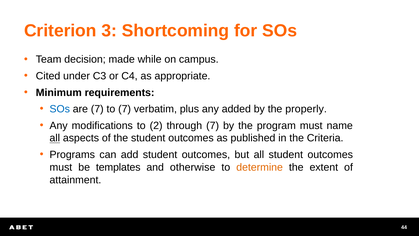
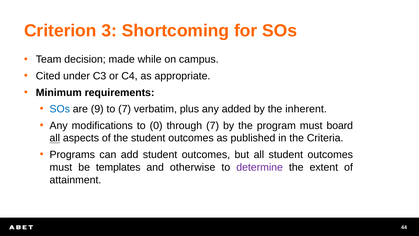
are 7: 7 -> 9
properly: properly -> inherent
2: 2 -> 0
name: name -> board
determine colour: orange -> purple
